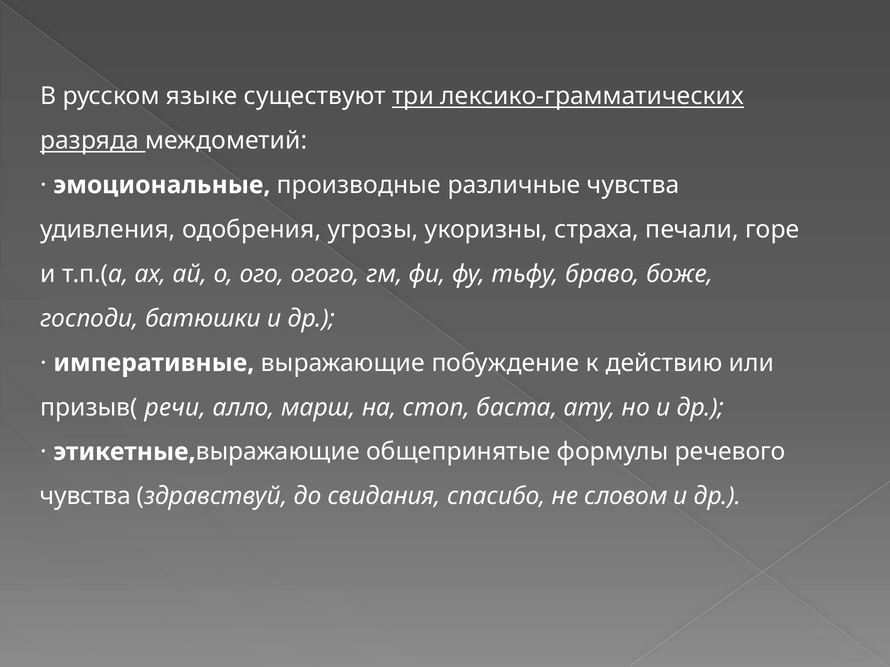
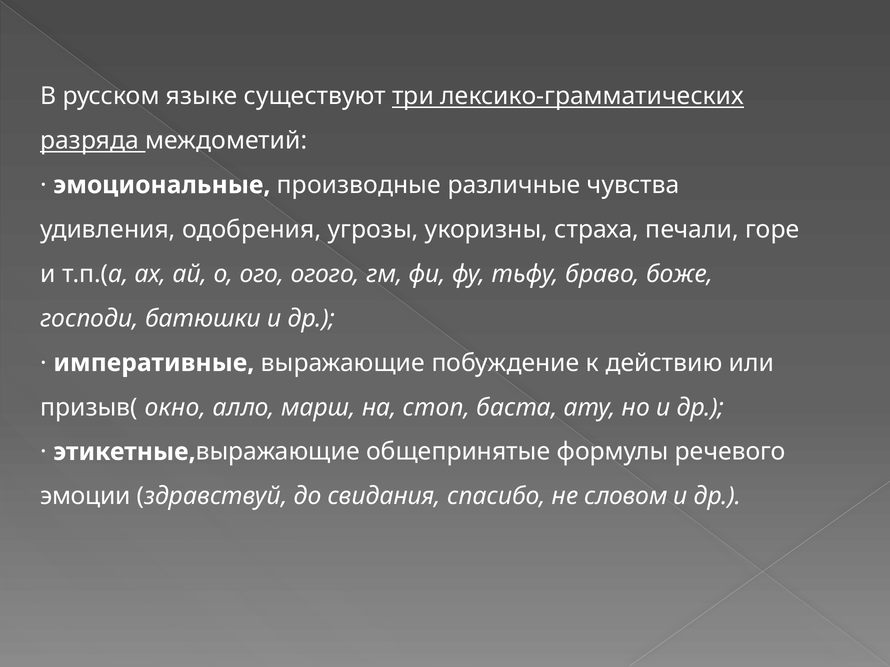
речи: речи -> окно
чувства at (85, 497): чувства -> эмоции
